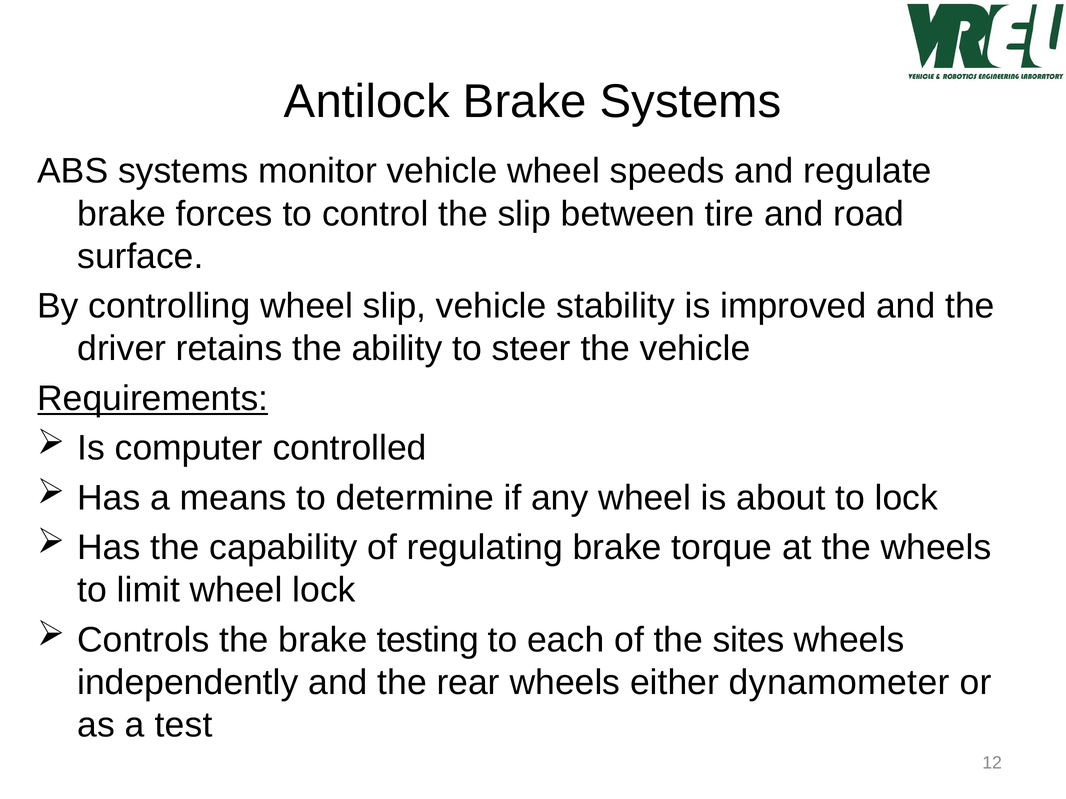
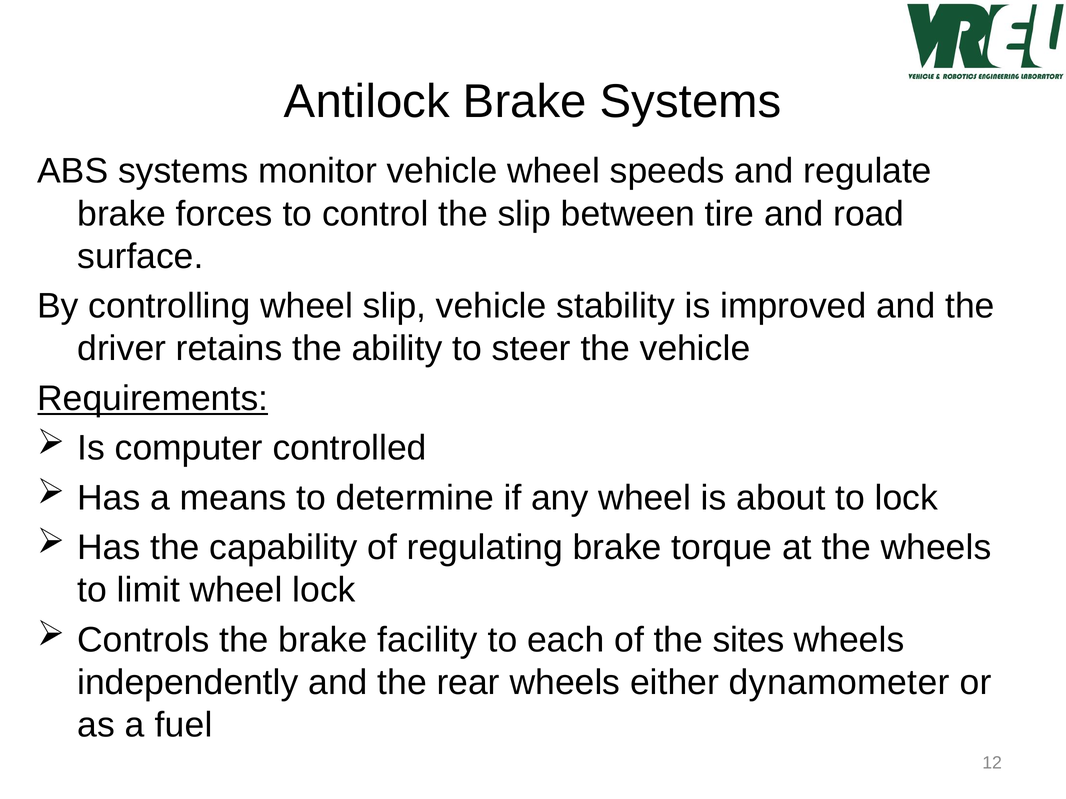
testing: testing -> facility
test: test -> fuel
